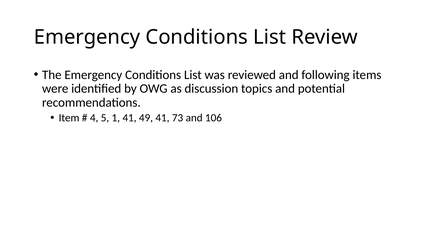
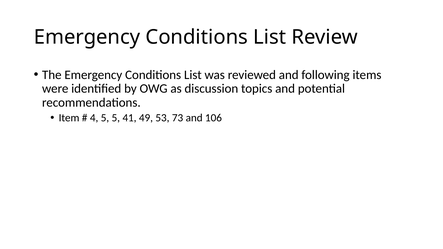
5 1: 1 -> 5
49 41: 41 -> 53
